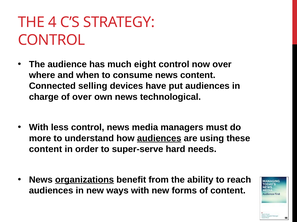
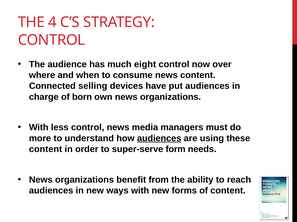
of over: over -> born
own news technological: technological -> organizations
hard: hard -> form
organizations at (84, 180) underline: present -> none
